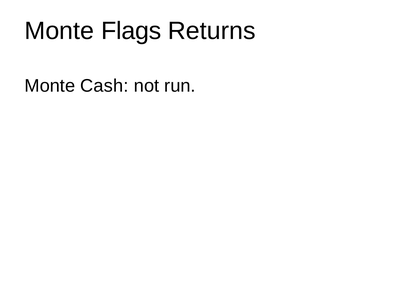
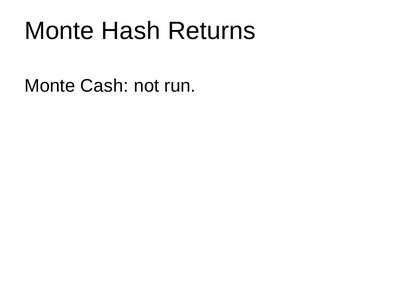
Flags: Flags -> Hash
